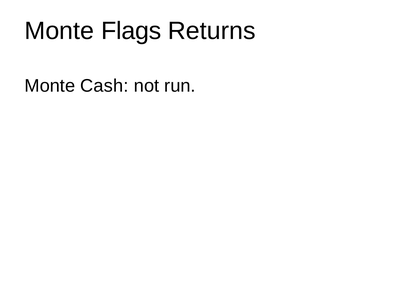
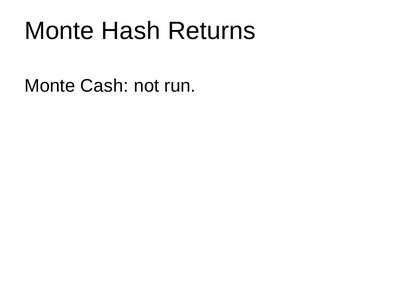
Flags: Flags -> Hash
